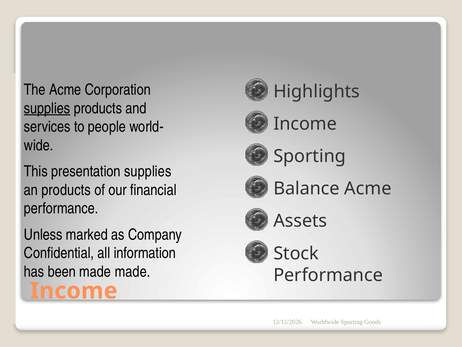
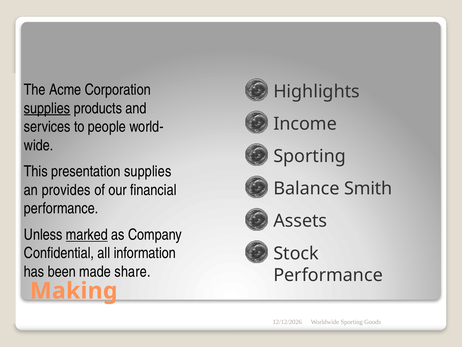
Balance Acme: Acme -> Smith
an products: products -> provides
marked underline: none -> present
made made: made -> share
Income at (74, 290): Income -> Making
